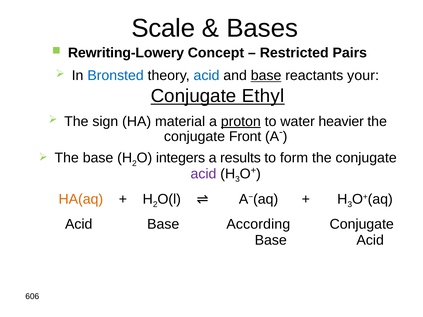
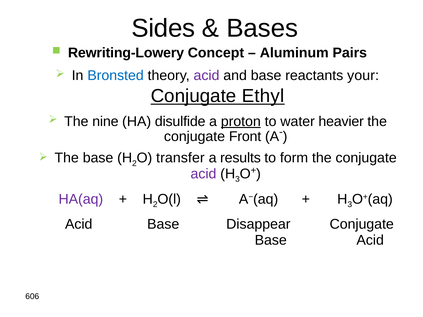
Scale: Scale -> Sides
Restricted: Restricted -> Aluminum
acid at (207, 76) colour: blue -> purple
base at (266, 76) underline: present -> none
sign: sign -> nine
material: material -> disulfide
integers: integers -> transfer
HA(aq colour: orange -> purple
According: According -> Disappear
